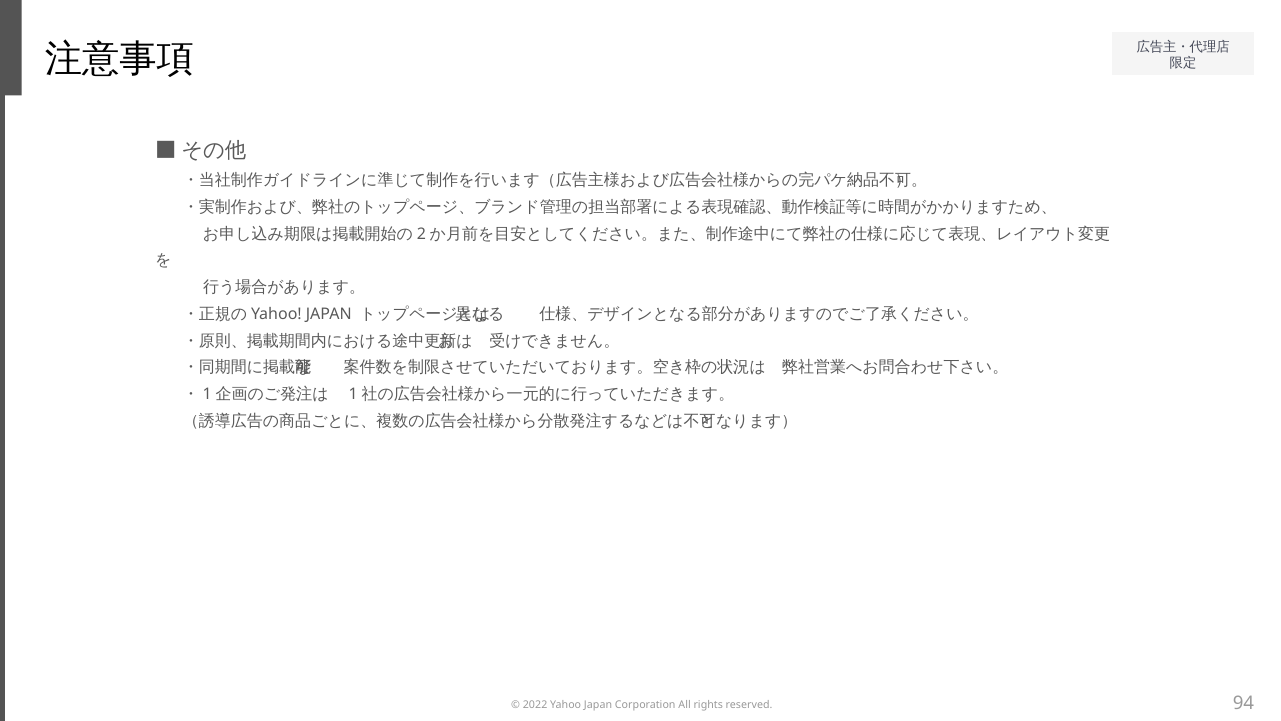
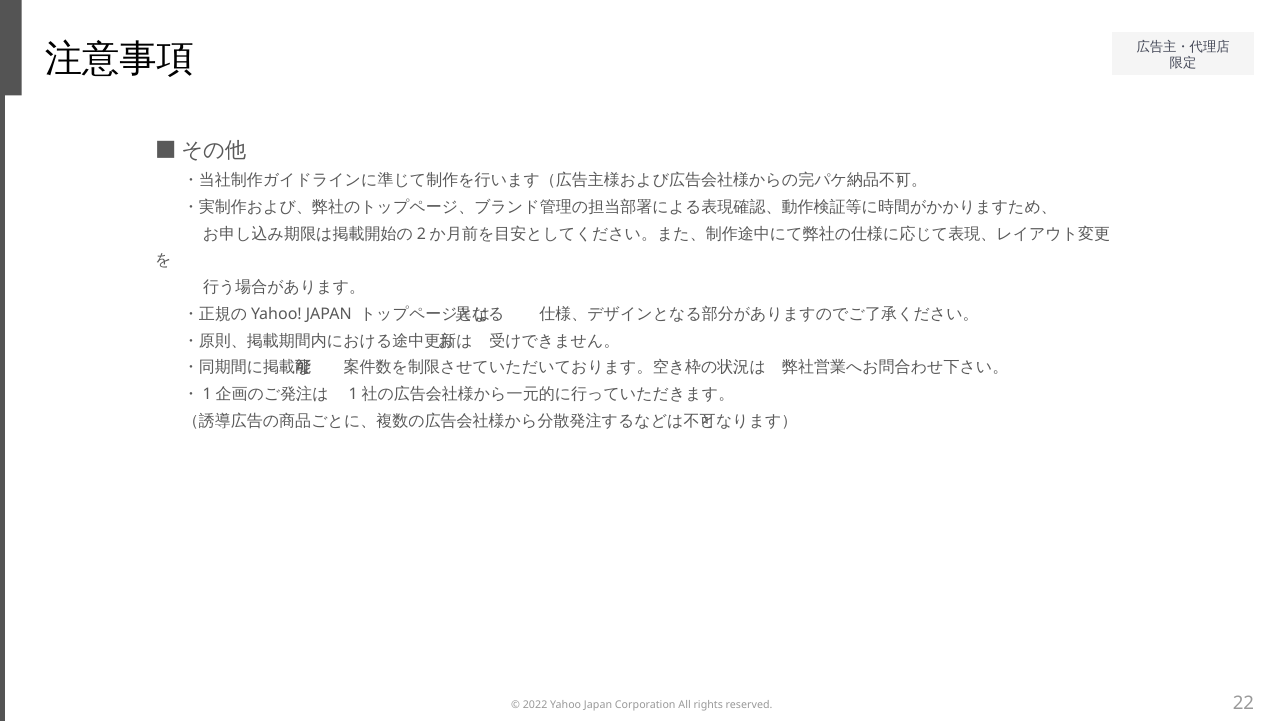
94: 94 -> 22
